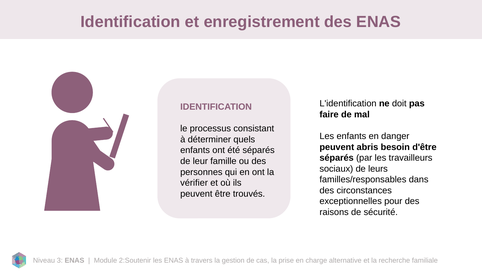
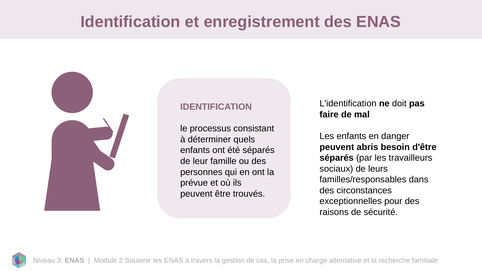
vérifier: vérifier -> prévue
